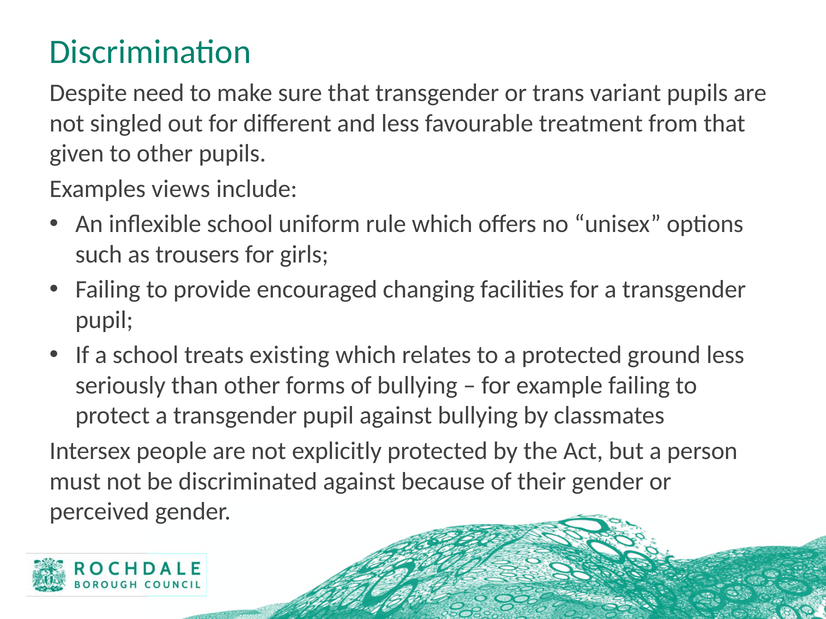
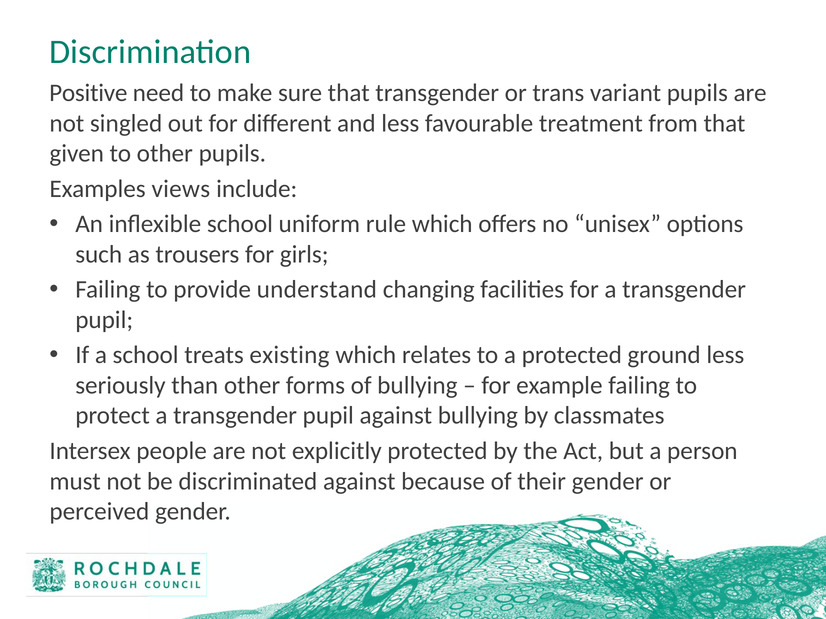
Despite: Despite -> Positive
encouraged: encouraged -> understand
